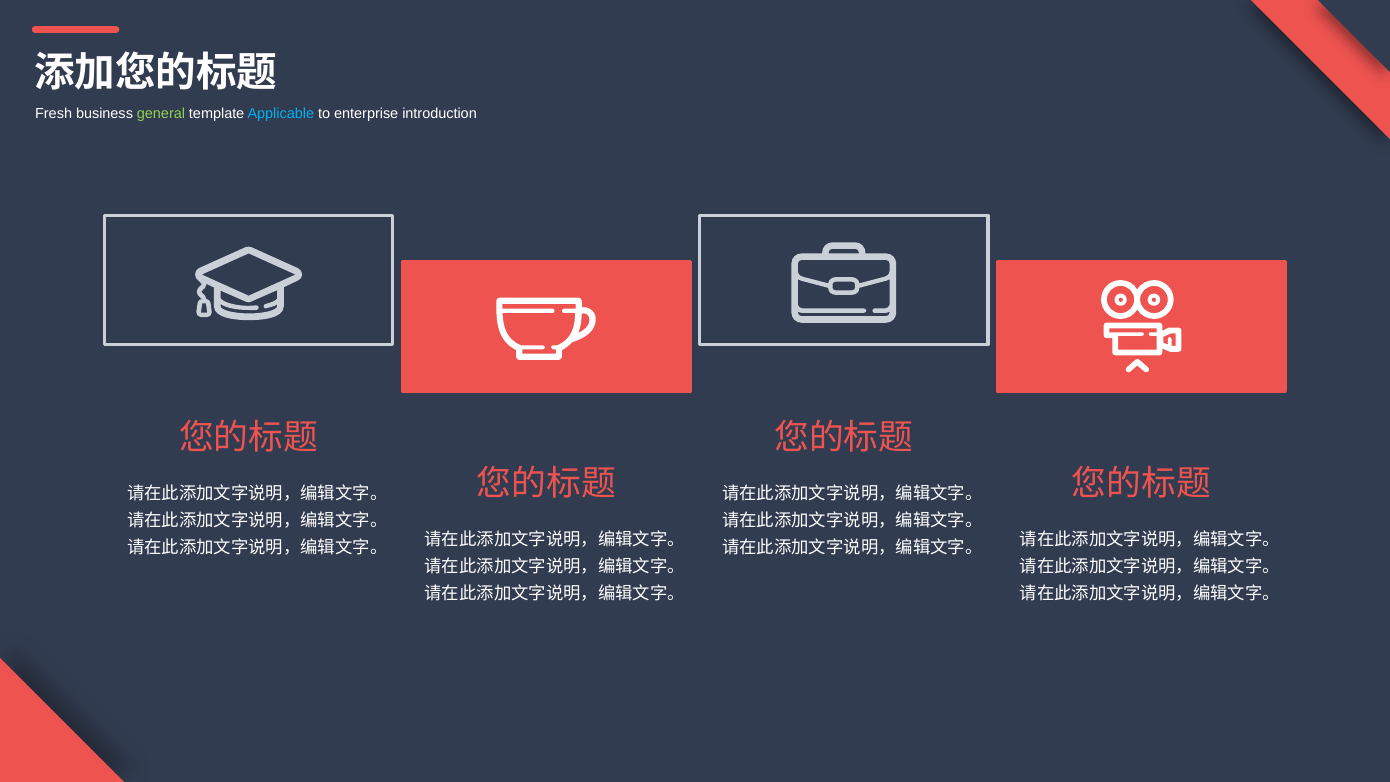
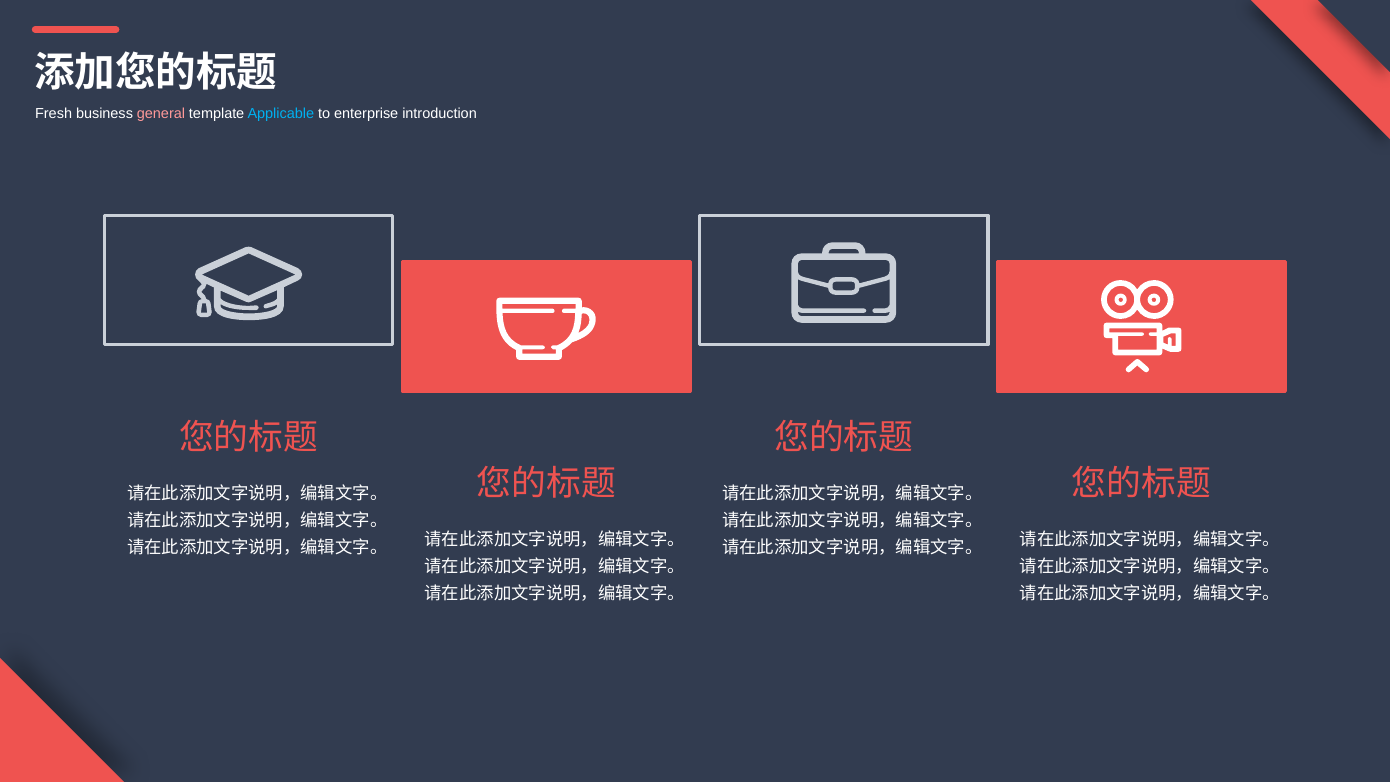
general colour: light green -> pink
